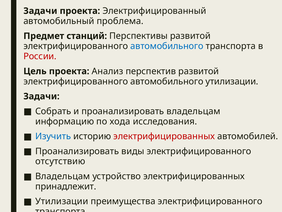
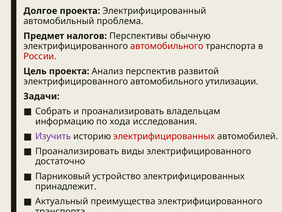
Задачи at (40, 11): Задачи -> Долгое
станций: станций -> налогов
Перспективы развитой: развитой -> обычную
автомобильного at (167, 46) colour: blue -> red
Изучить colour: blue -> purple
отсутствию: отсутствию -> достаточно
Владельцам at (63, 176): Владельцам -> Парниковый
Утилизации at (62, 201): Утилизации -> Актуальный
